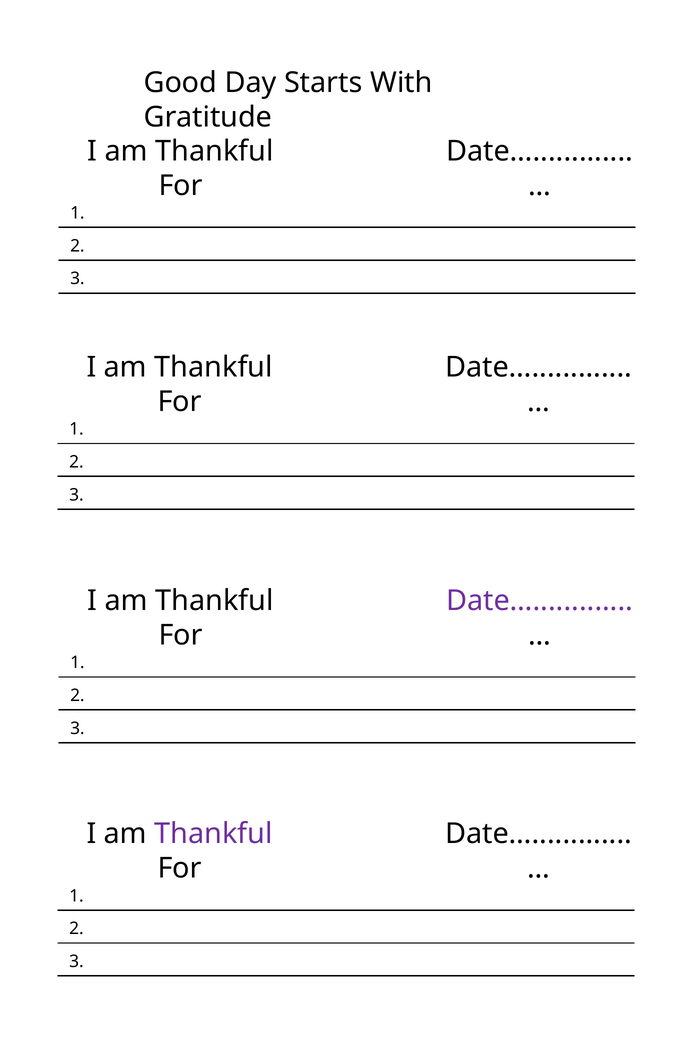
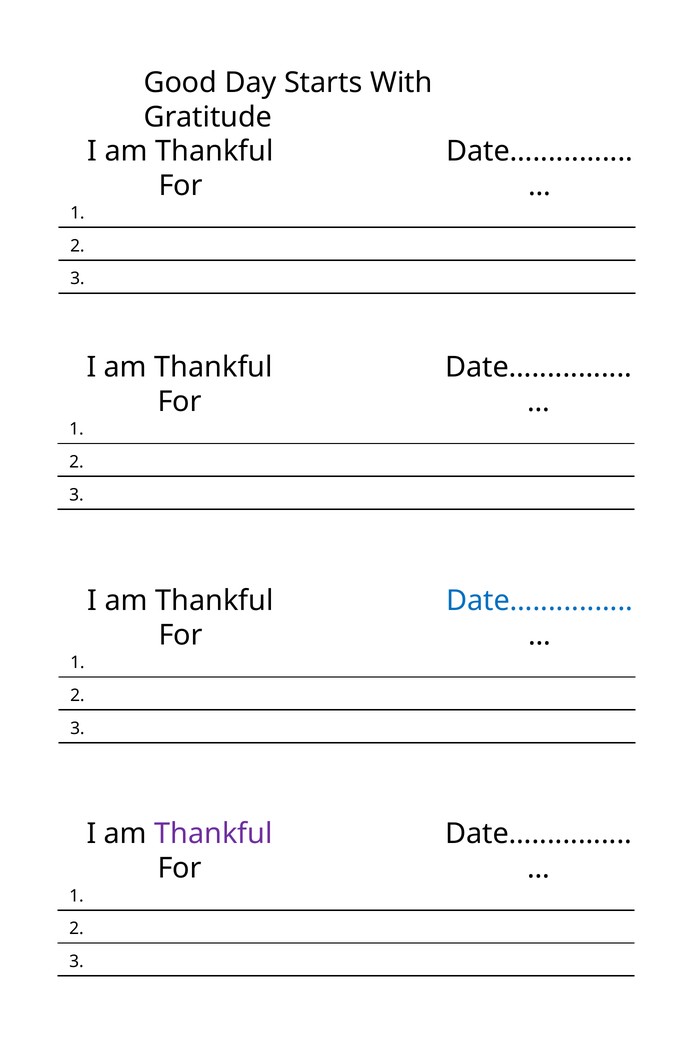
Date… at (540, 601) colour: purple -> blue
